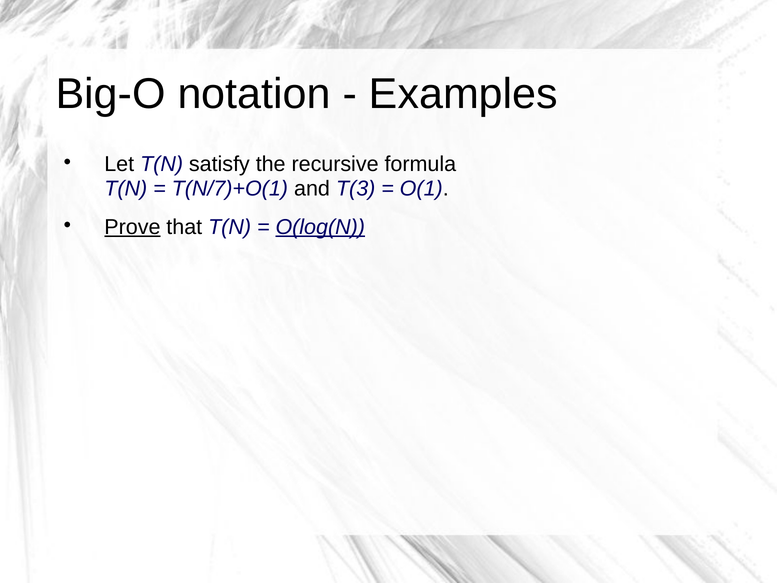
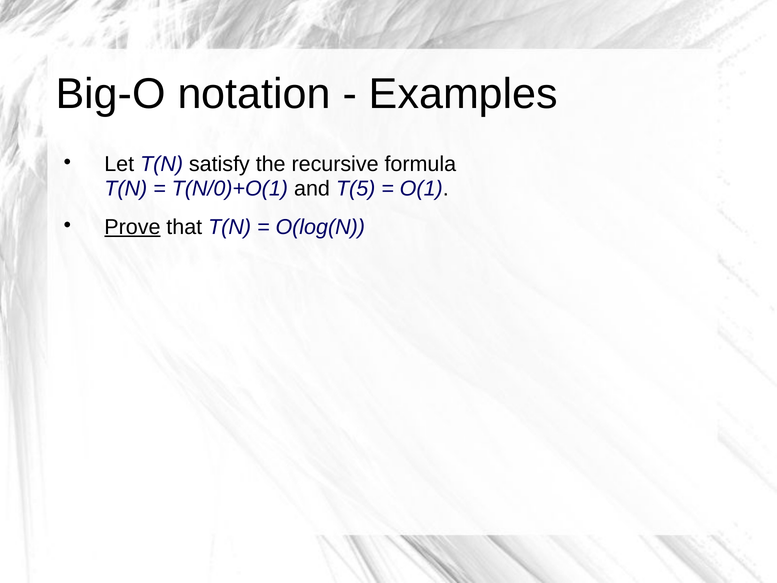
T(N/7)+O(1: T(N/7)+O(1 -> T(N/0)+O(1
T(3: T(3 -> T(5
O(log(N underline: present -> none
